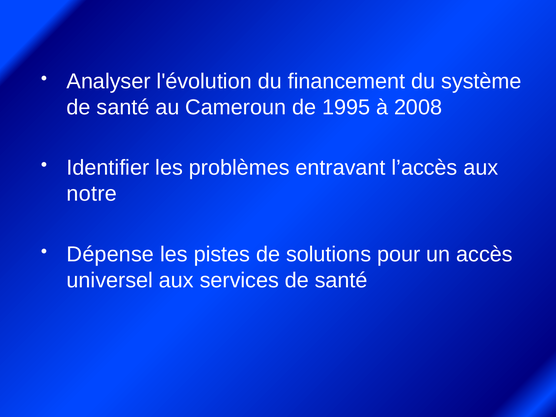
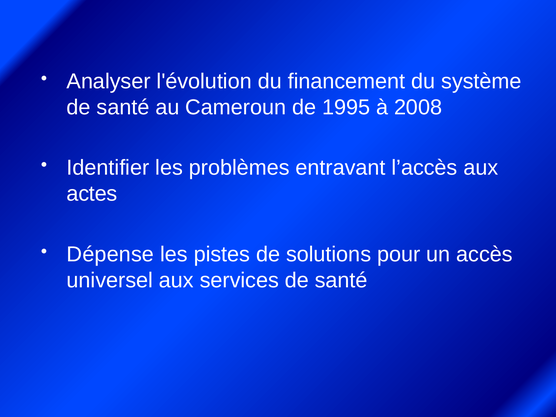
notre: notre -> actes
